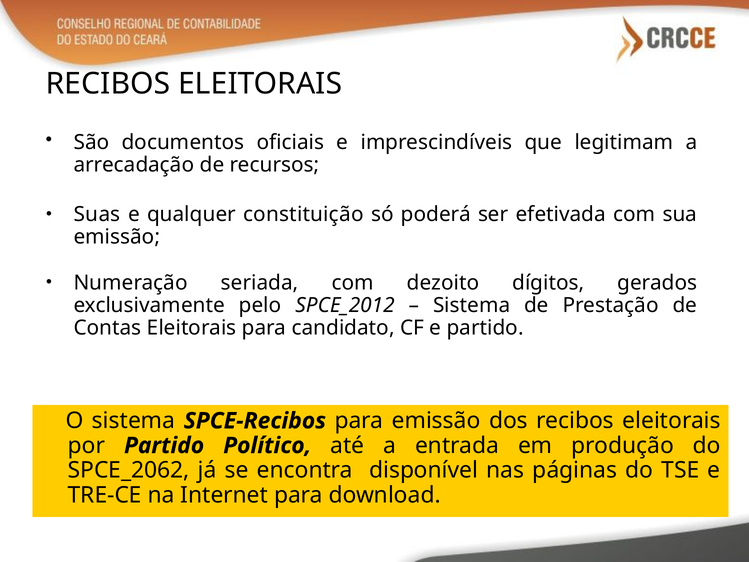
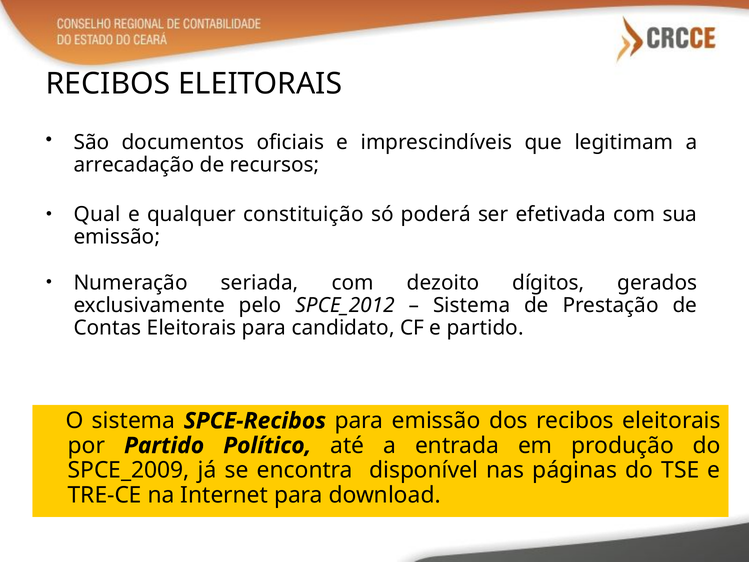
Suas: Suas -> Qual
SPCE_2062: SPCE_2062 -> SPCE_2009
